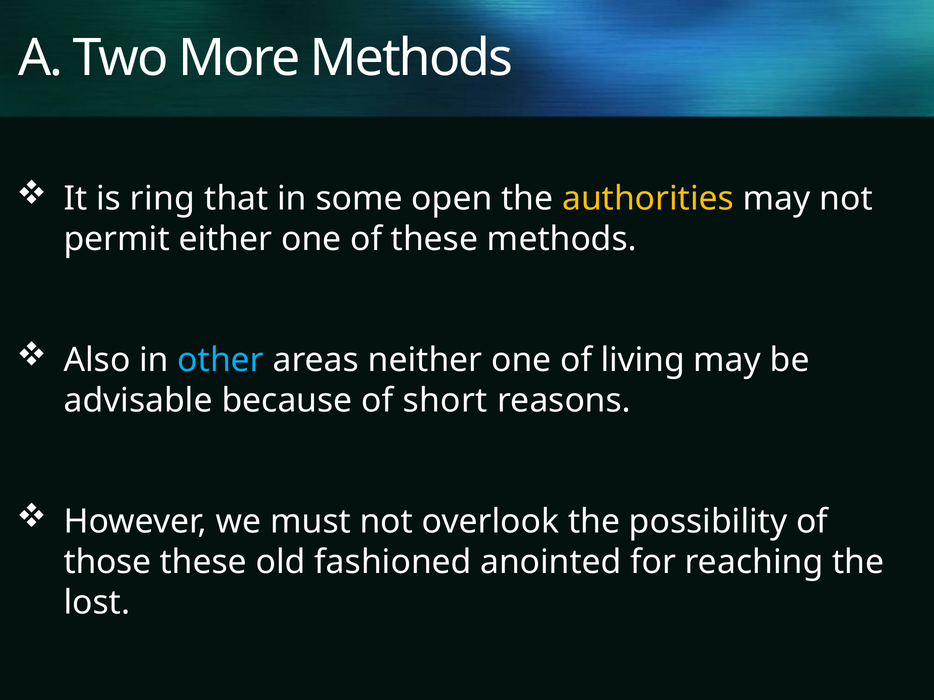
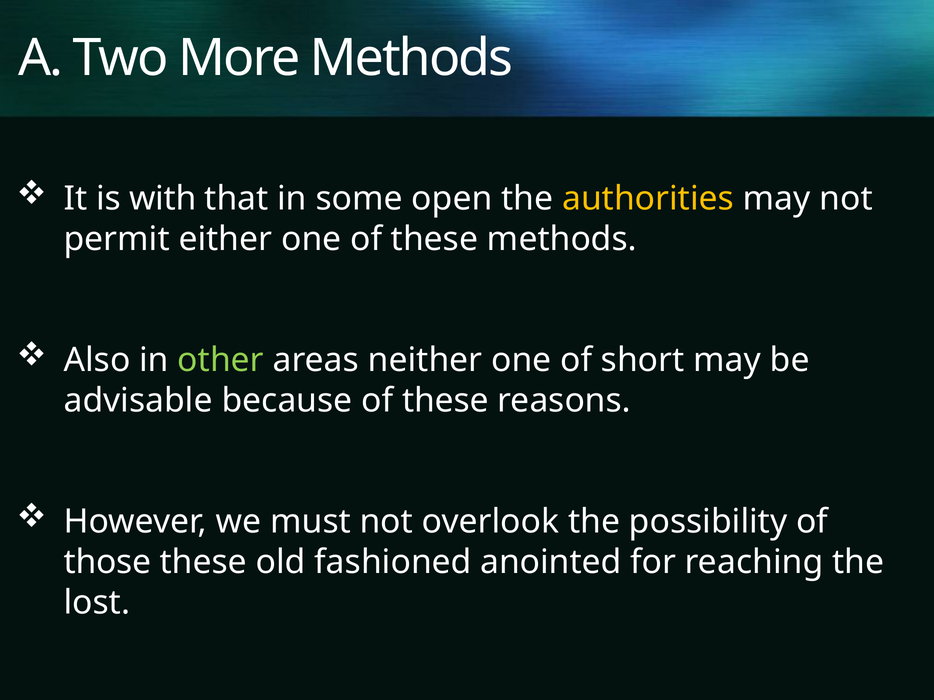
ring: ring -> with
other colour: light blue -> light green
living: living -> short
because of short: short -> these
